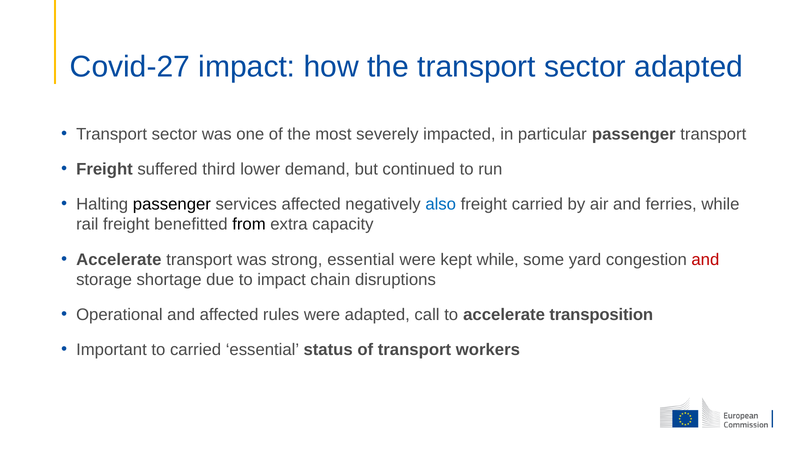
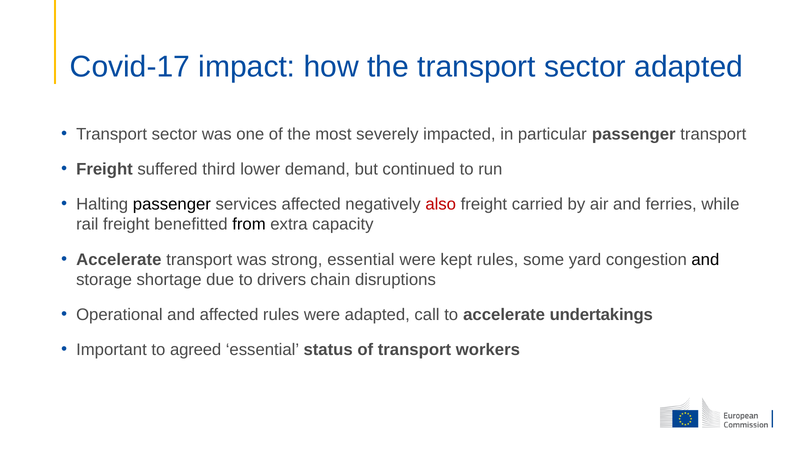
Covid-27: Covid-27 -> Covid-17
also colour: blue -> red
kept while: while -> rules
and at (705, 260) colour: red -> black
to impact: impact -> drivers
transposition: transposition -> undertakings
to carried: carried -> agreed
